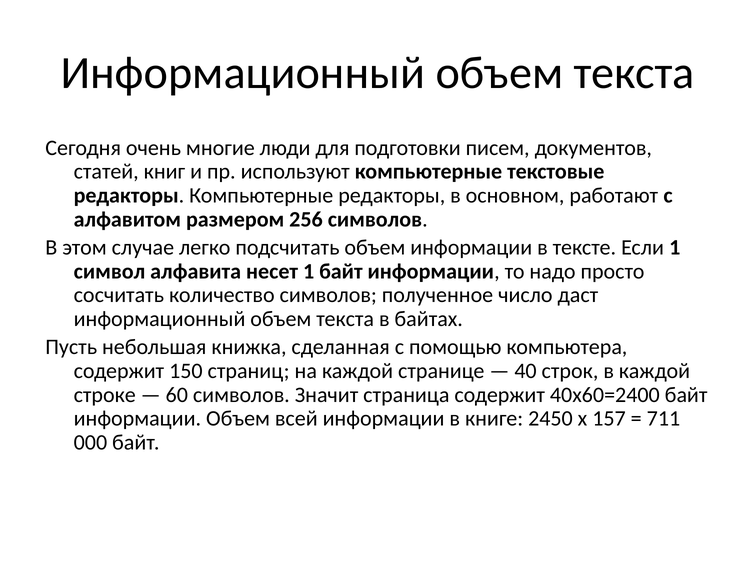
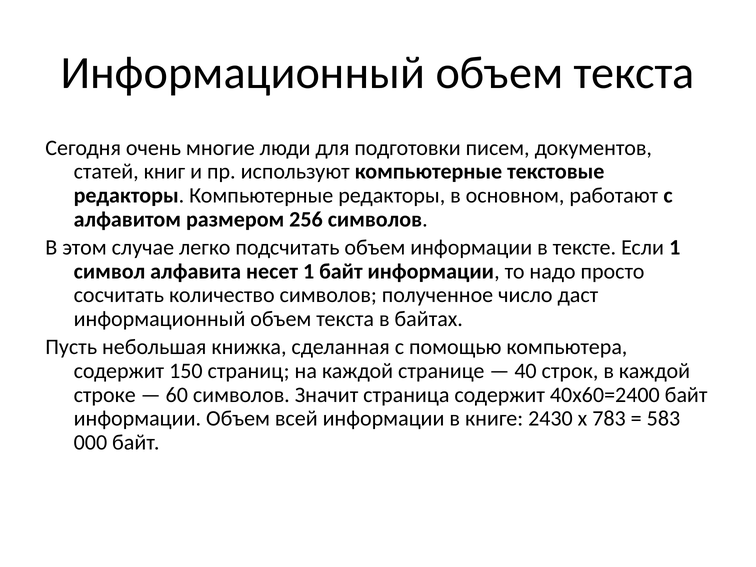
2450: 2450 -> 2430
157: 157 -> 783
711: 711 -> 583
